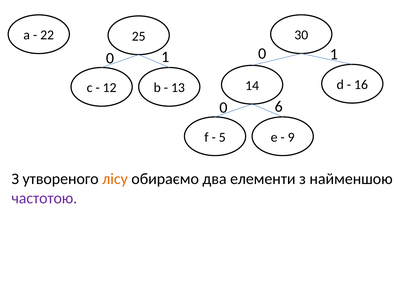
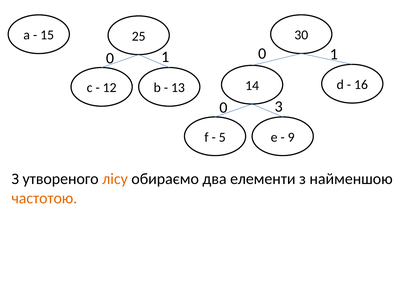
22: 22 -> 15
6: 6 -> 3
частотою colour: purple -> orange
